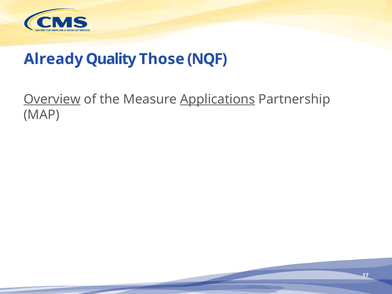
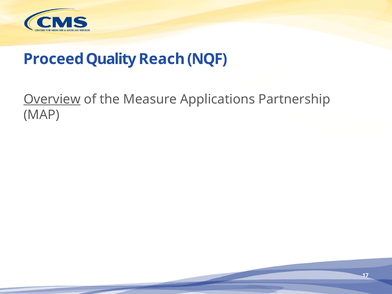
Already: Already -> Proceed
Those: Those -> Reach
Applications underline: present -> none
